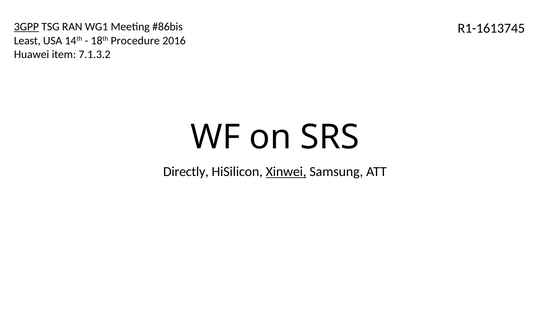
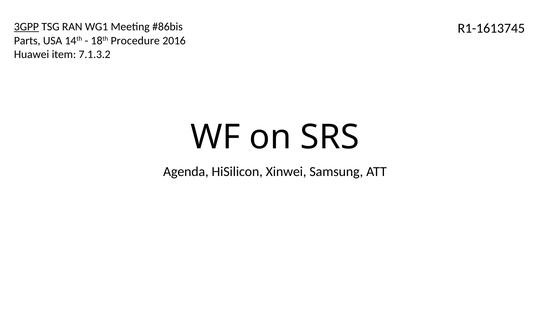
Least: Least -> Parts
Directly: Directly -> Agenda
Xinwei underline: present -> none
